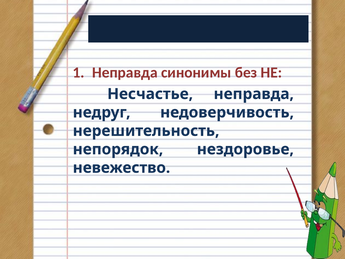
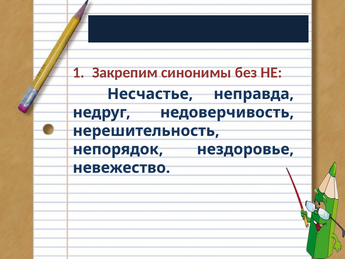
Неправда at (125, 72): Неправда -> Закрепим
